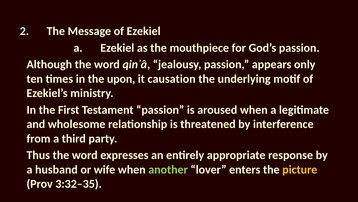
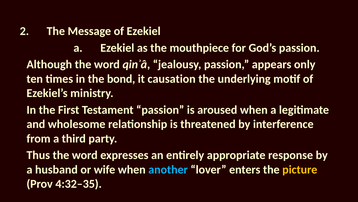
upon: upon -> bond
another colour: light green -> light blue
3:32–35: 3:32–35 -> 4:32–35
